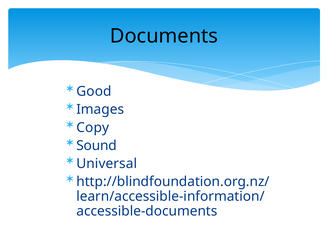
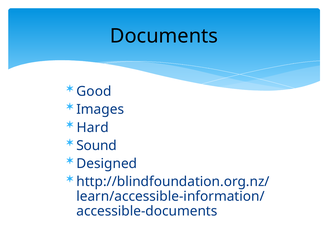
Copy: Copy -> Hard
Universal: Universal -> Designed
